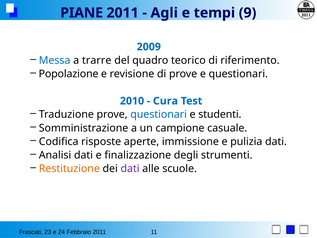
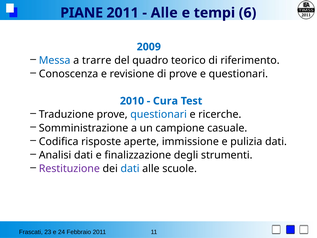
Agli at (164, 13): Agli -> Alle
9: 9 -> 6
Popolazione: Popolazione -> Conoscenza
studenti: studenti -> ricerche
Restituzione colour: orange -> purple
dati at (130, 168) colour: purple -> blue
